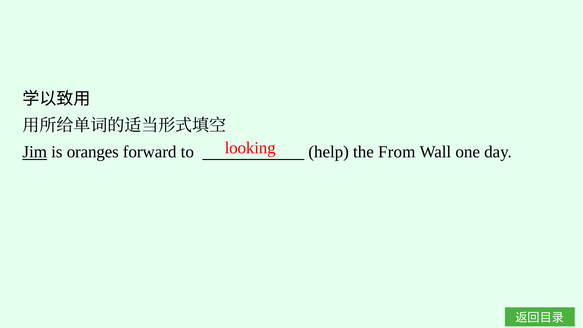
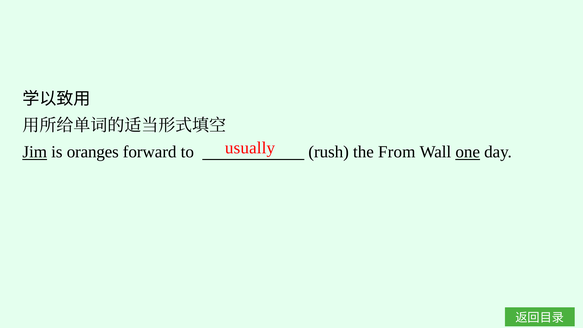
looking: looking -> usually
help: help -> rush
one underline: none -> present
